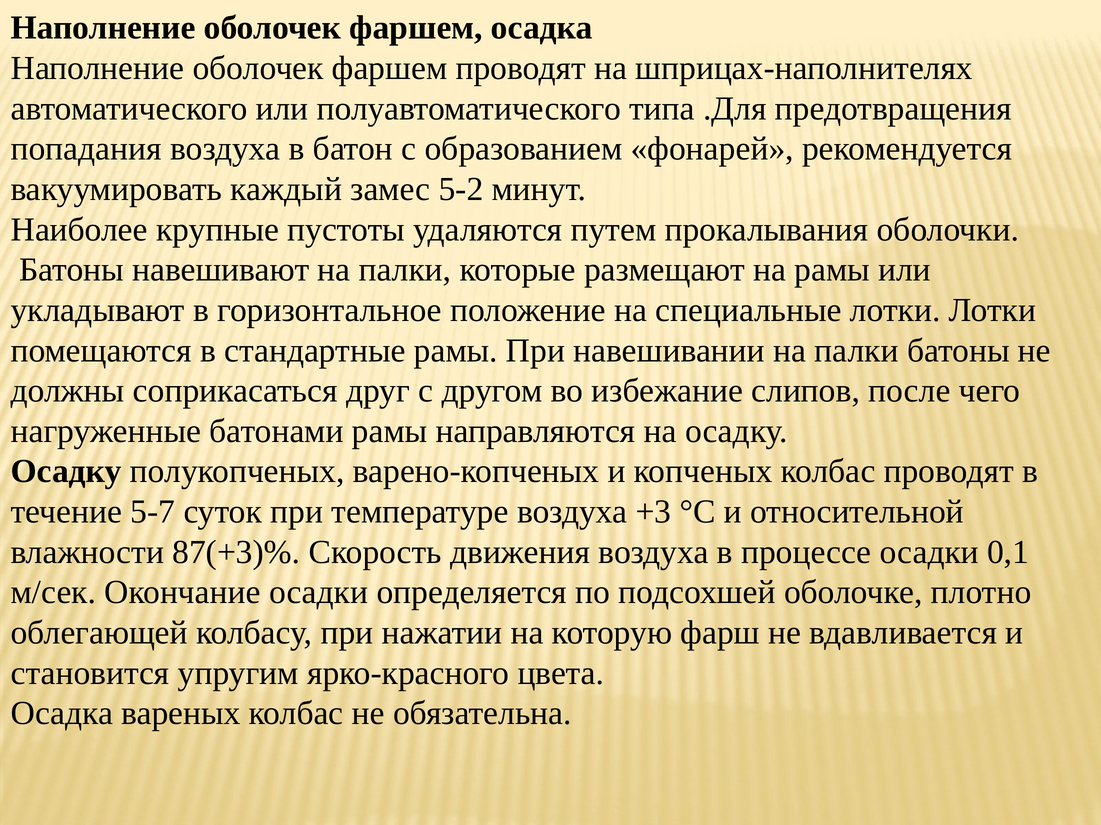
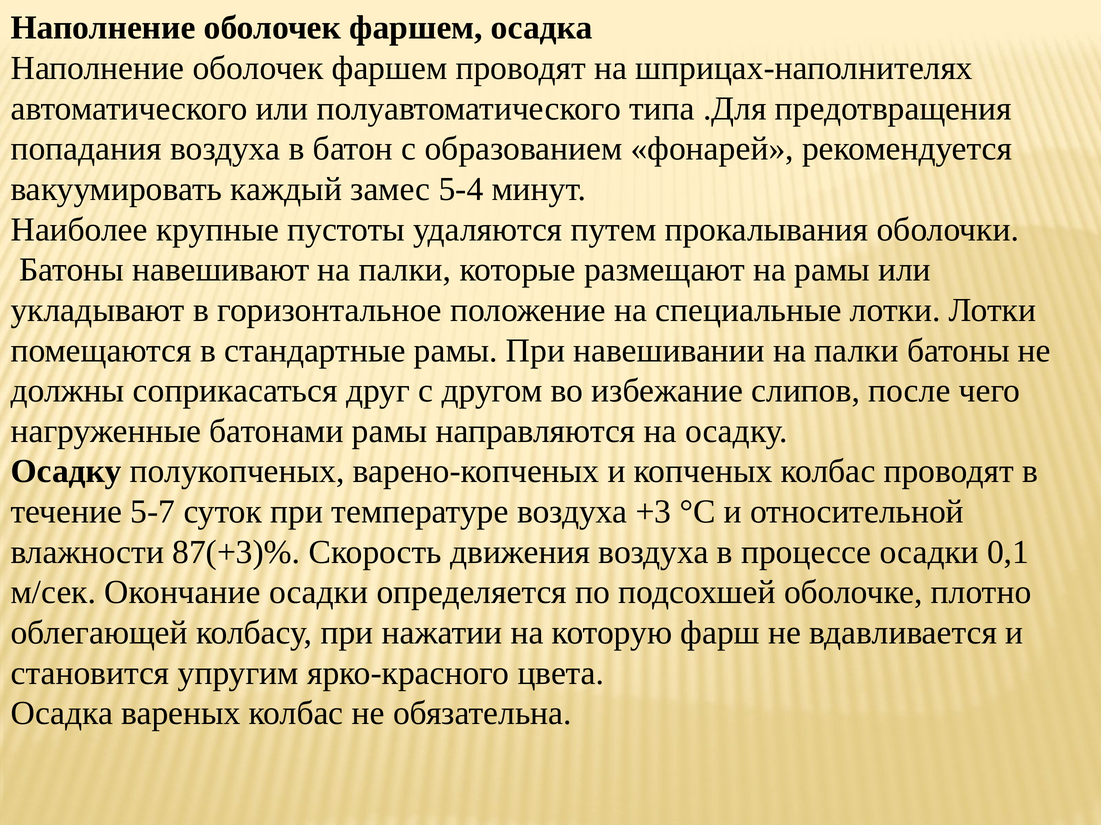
5-2: 5-2 -> 5-4
